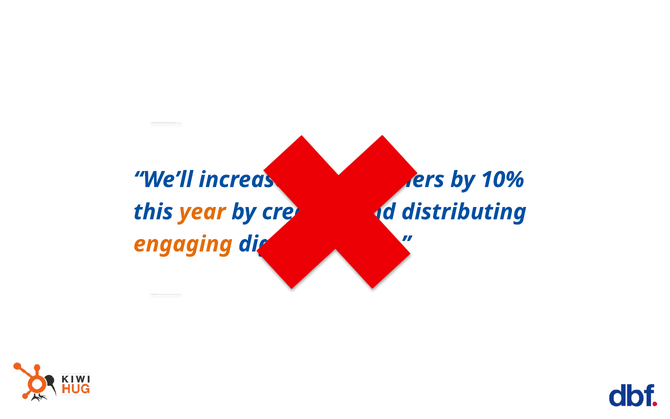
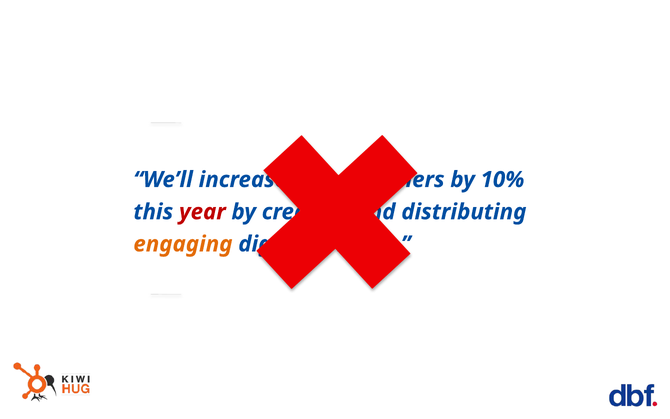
year colour: orange -> red
